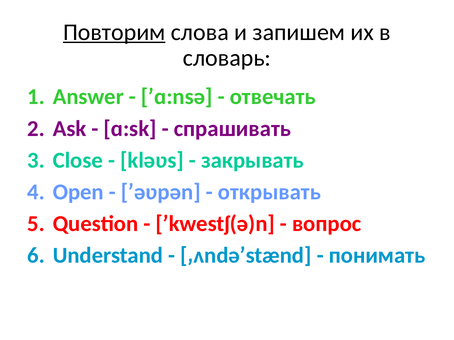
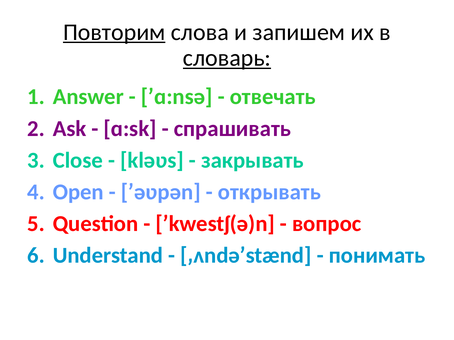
словарь underline: none -> present
